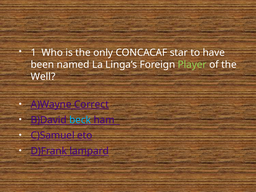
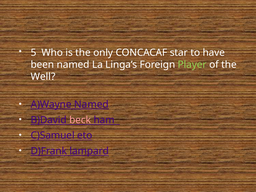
1: 1 -> 5
A)Wayne Correct: Correct -> Named
beck colour: light blue -> pink
